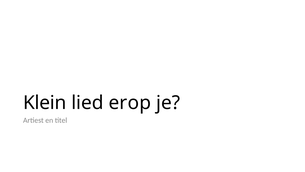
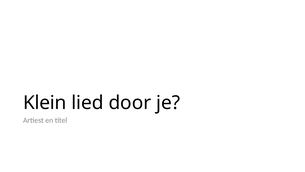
erop: erop -> door
